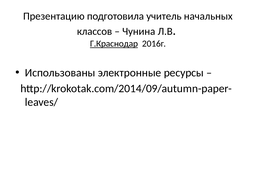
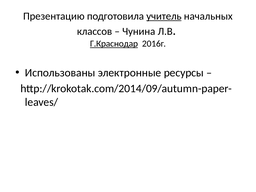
учитель underline: none -> present
